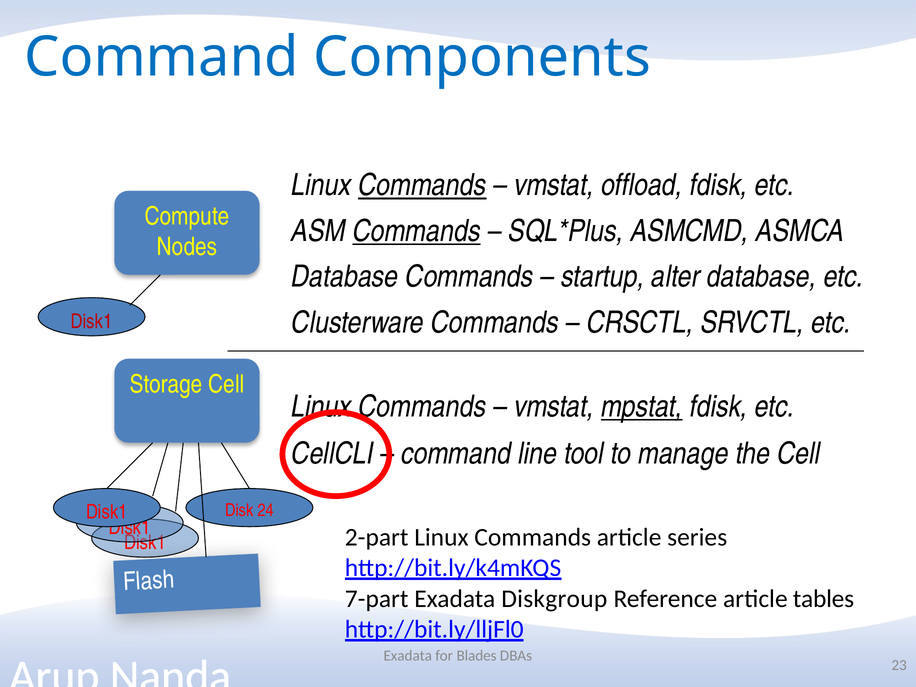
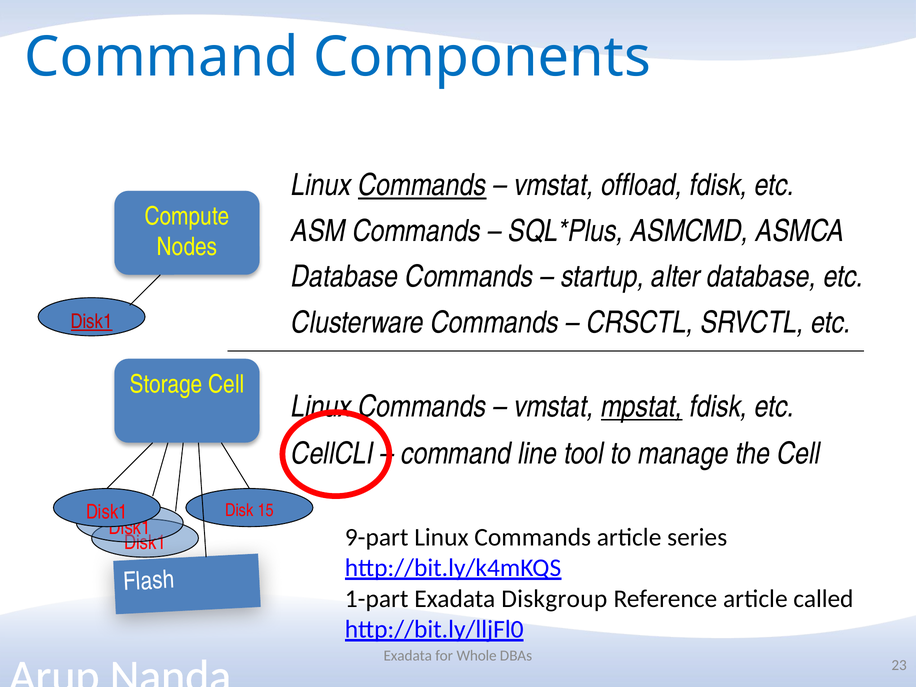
Commands at (417, 231) underline: present -> none
Disk1 at (92, 321) underline: none -> present
24: 24 -> 15
2-part: 2-part -> 9-part
7-part: 7-part -> 1-part
tables: tables -> called
Blades: Blades -> Whole
